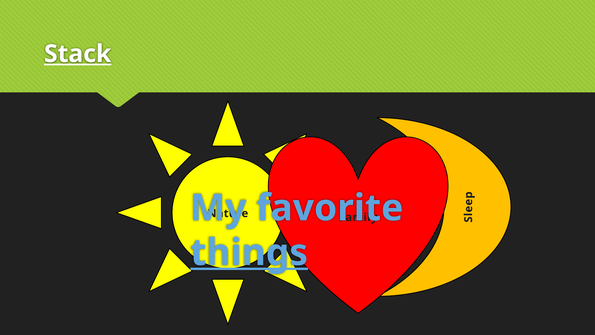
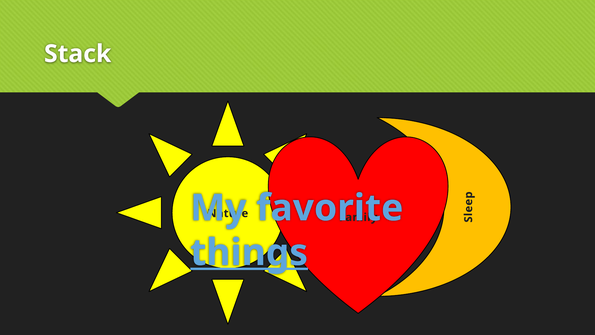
Stack underline: present -> none
